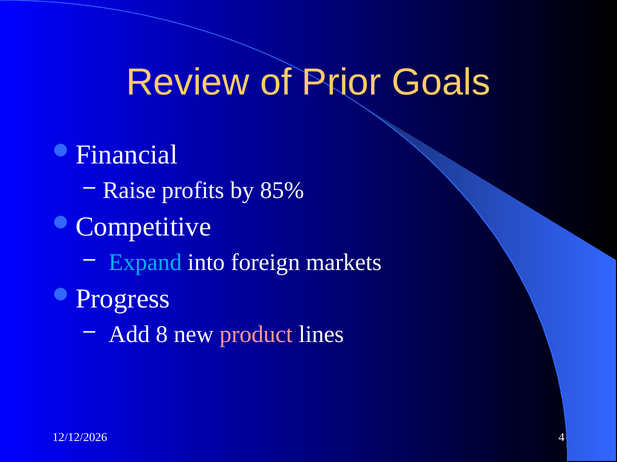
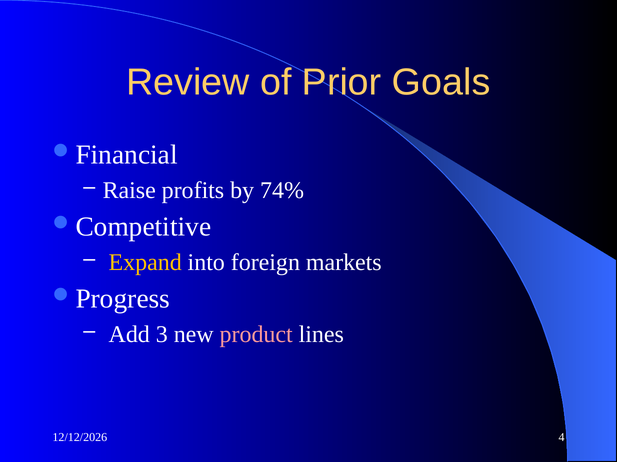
85%: 85% -> 74%
Expand colour: light blue -> yellow
8: 8 -> 3
